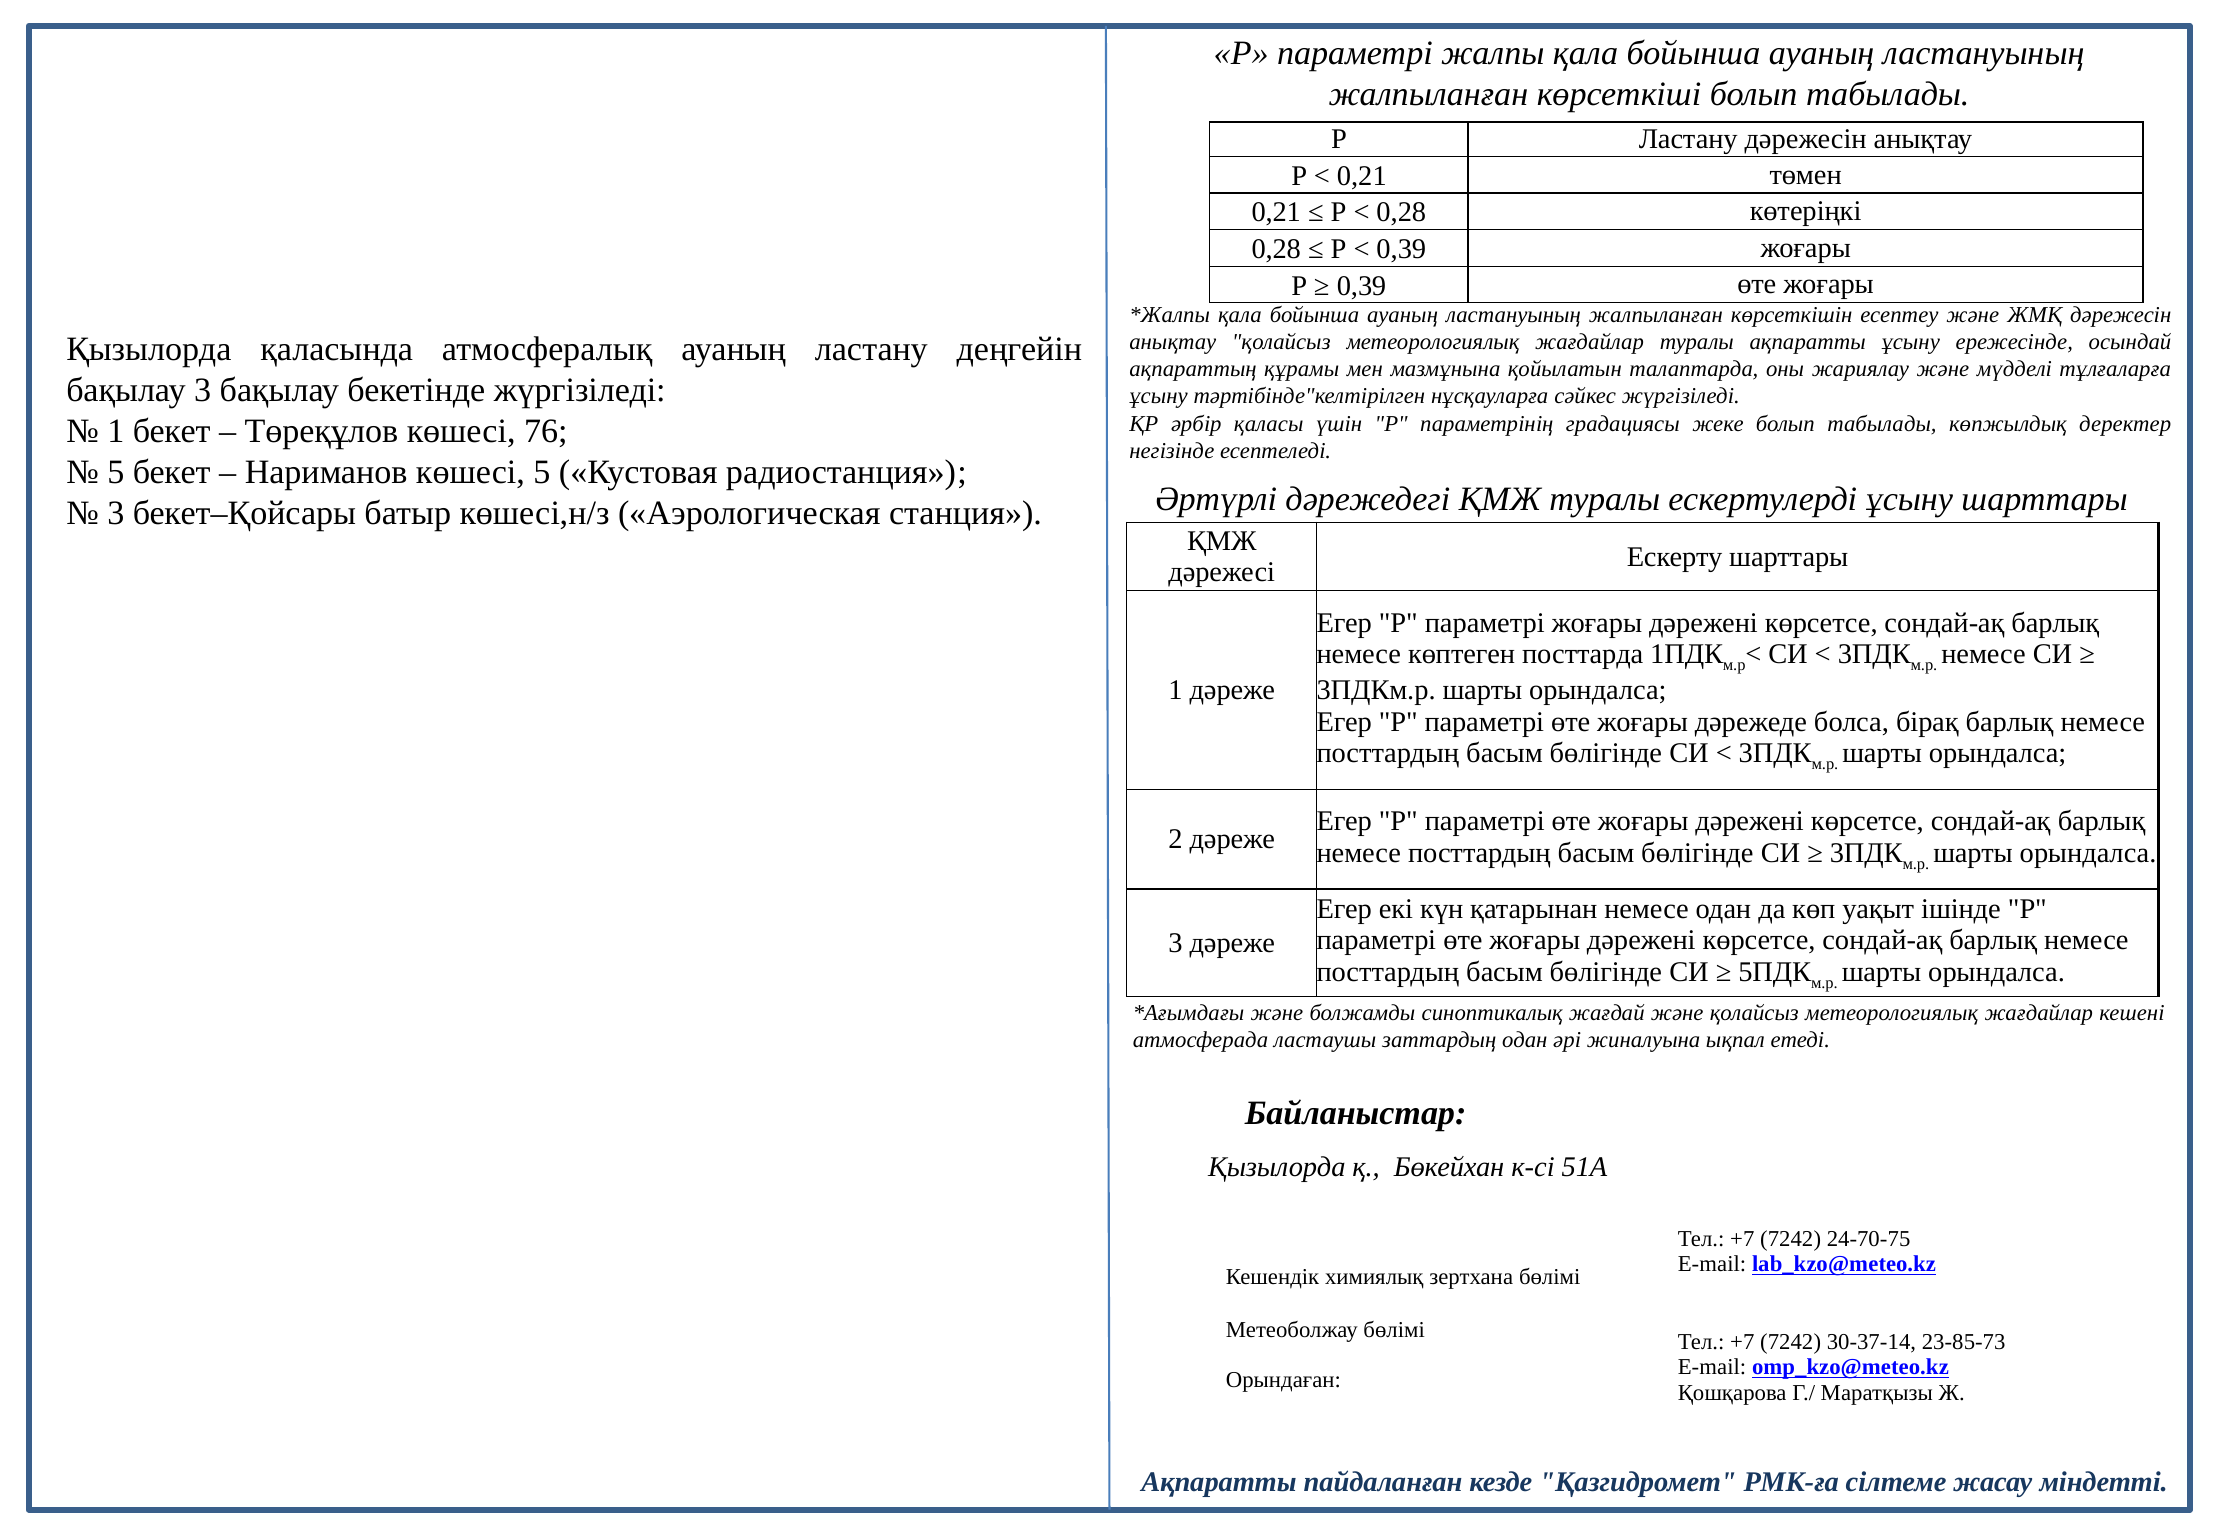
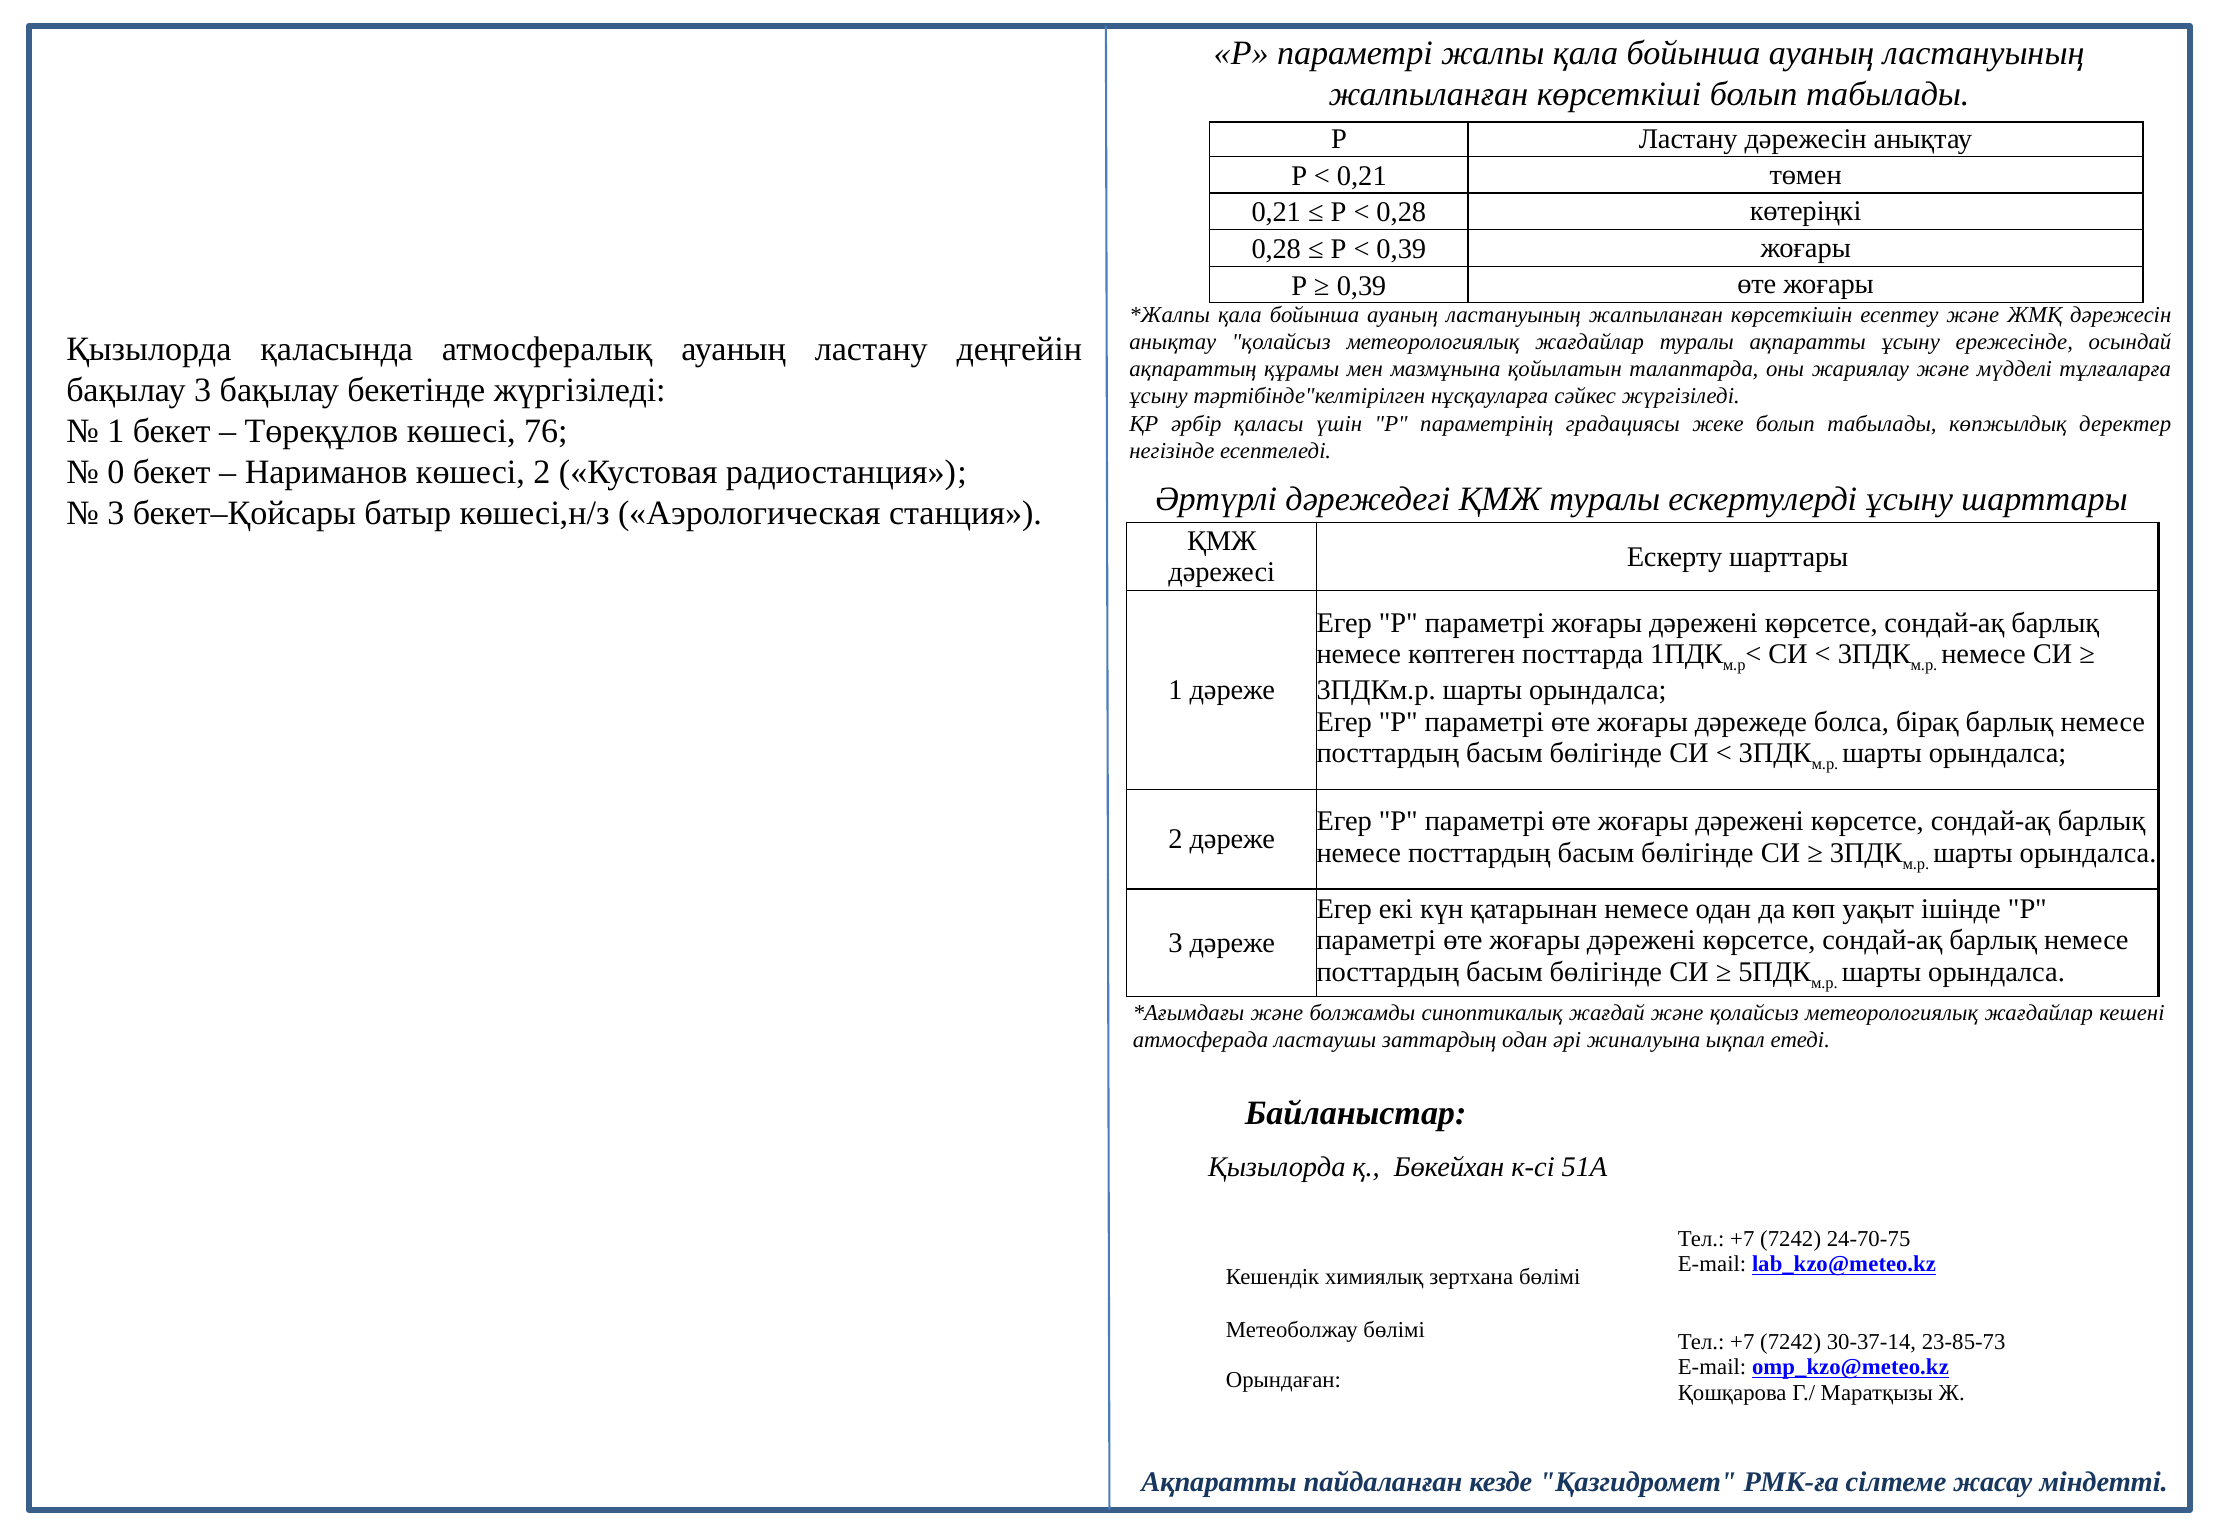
5 at (116, 472): 5 -> 0
көшесі 5: 5 -> 2
